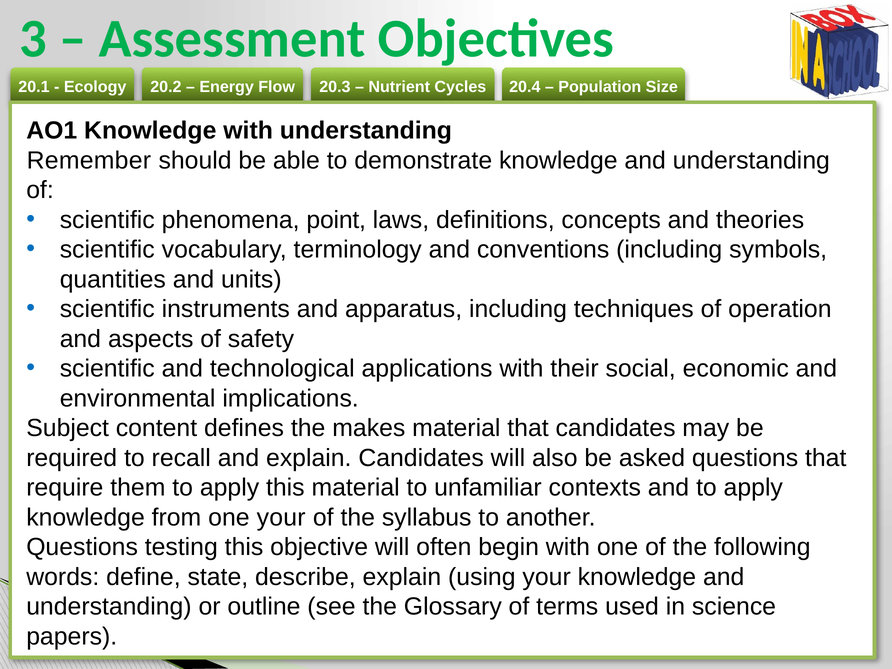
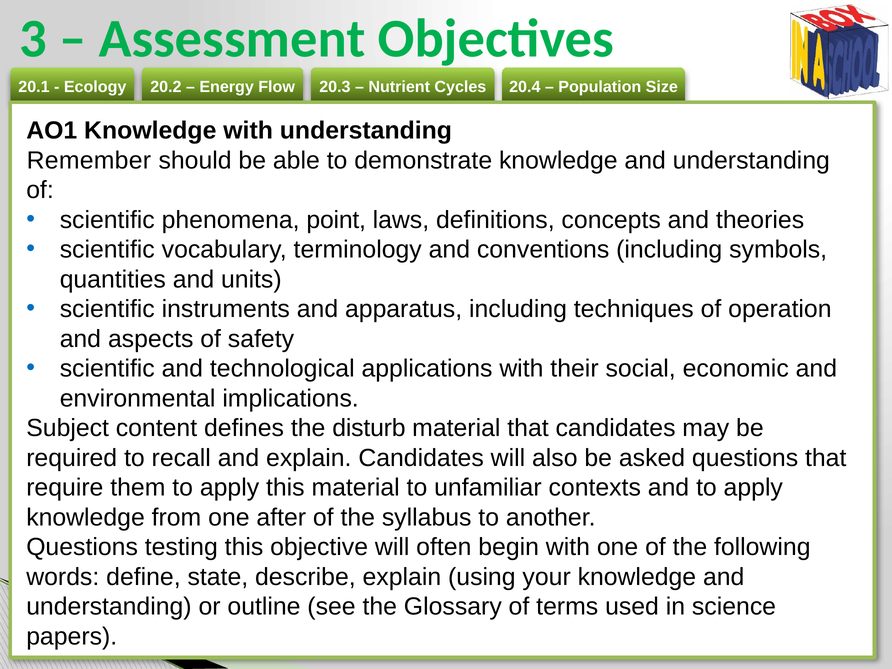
makes: makes -> disturb
one your: your -> after
